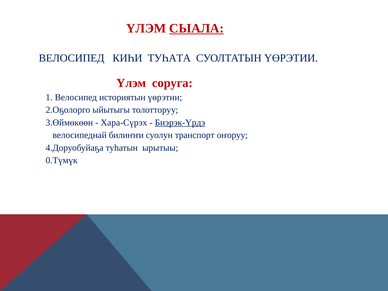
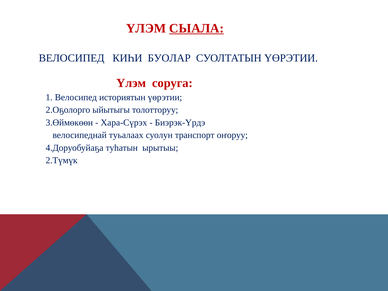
ТУҺАТА: ТУҺАТА -> БУОЛАР
Биэрэк-Үрдэ underline: present -> none
билиҥҥи: билиҥҥи -> туьалаах
0.Түмүк: 0.Түмүк -> 2.Түмүк
